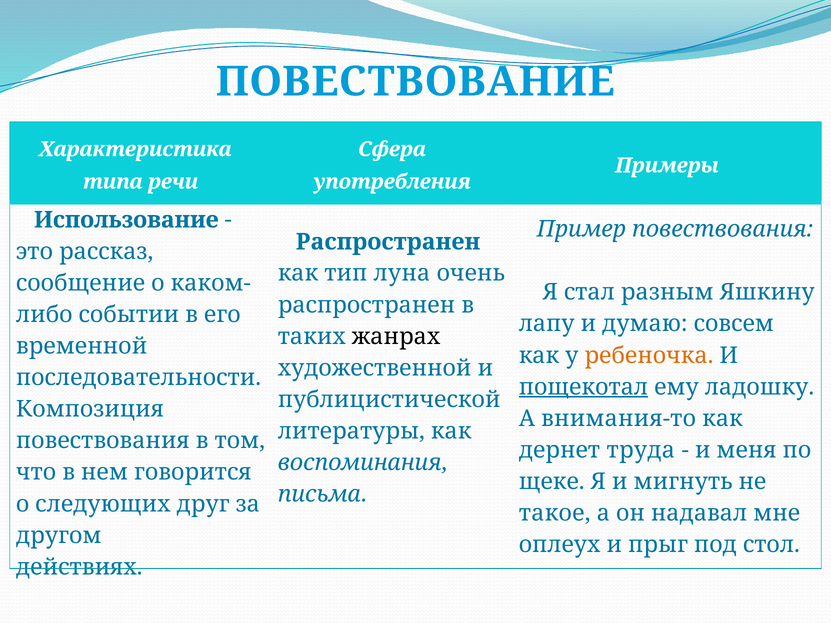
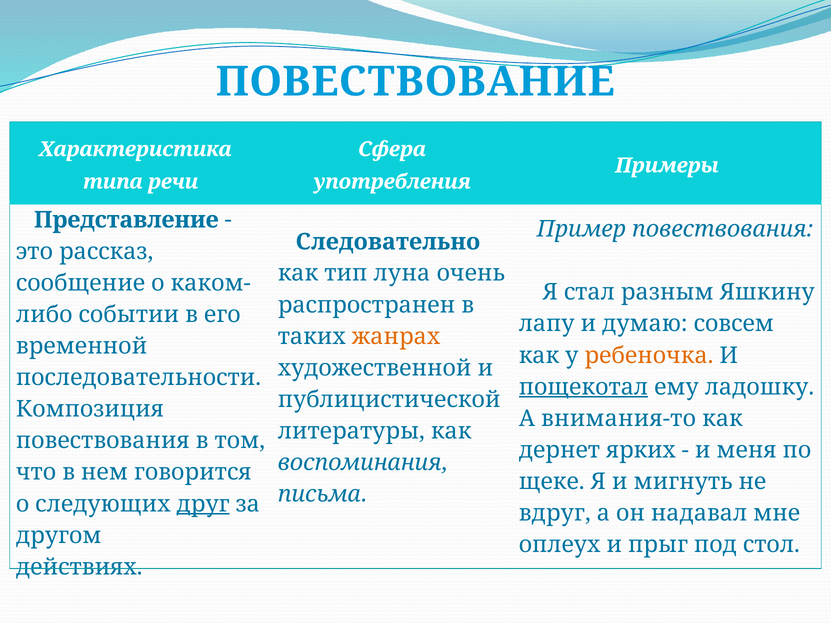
Использование: Использование -> Представление
Распространен at (388, 242): Распространен -> Следовательно
жанрах colour: black -> orange
труда: труда -> ярких
друг underline: none -> present
такое: такое -> вдруг
